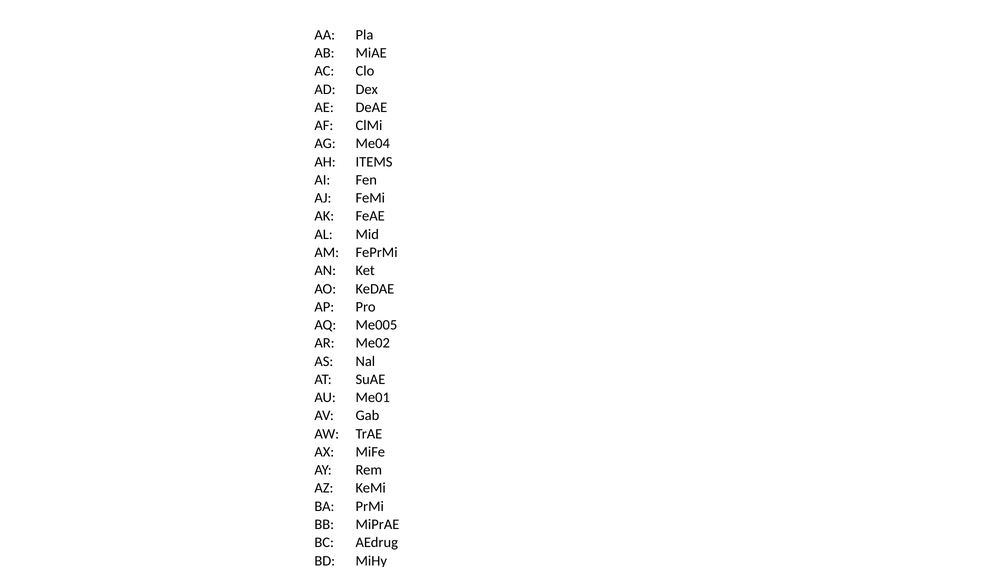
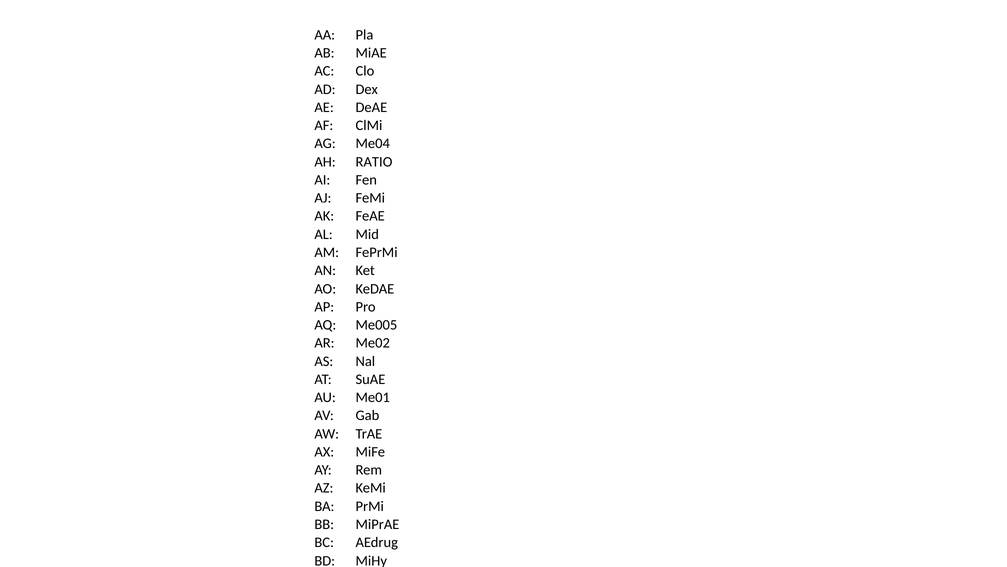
ITEMS: ITEMS -> RATIO
